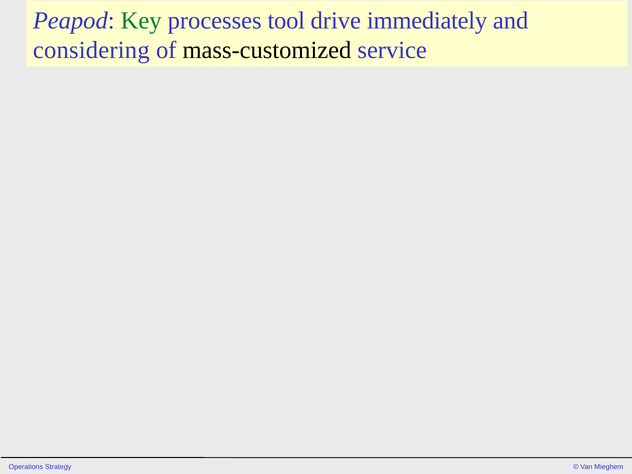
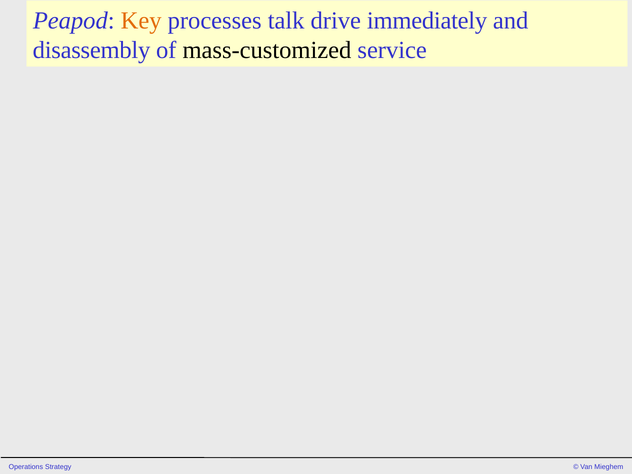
Key colour: green -> orange
tool: tool -> talk
considering: considering -> disassembly
